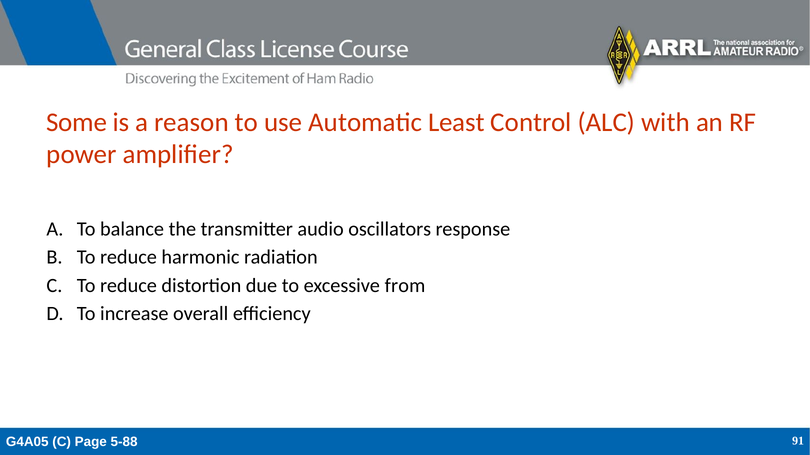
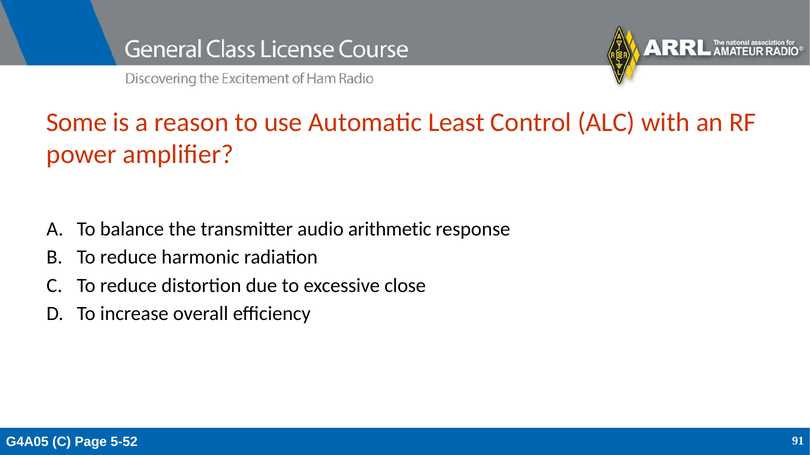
oscillators: oscillators -> arithmetic
from: from -> close
5-88: 5-88 -> 5-52
